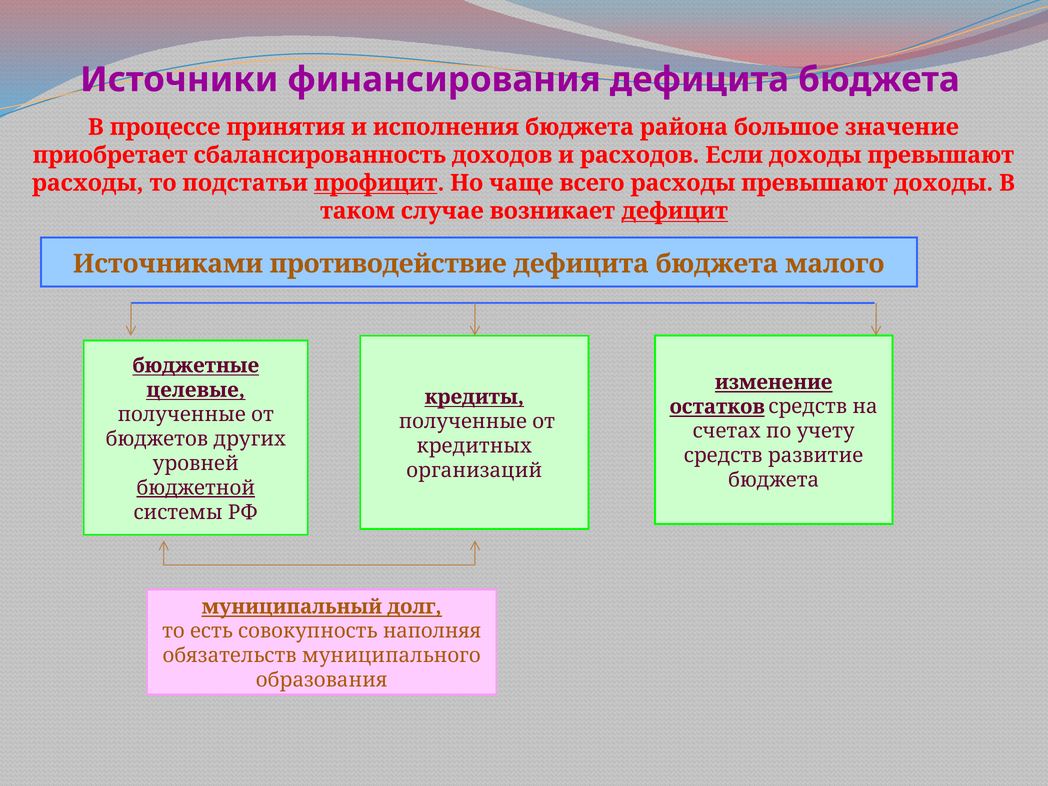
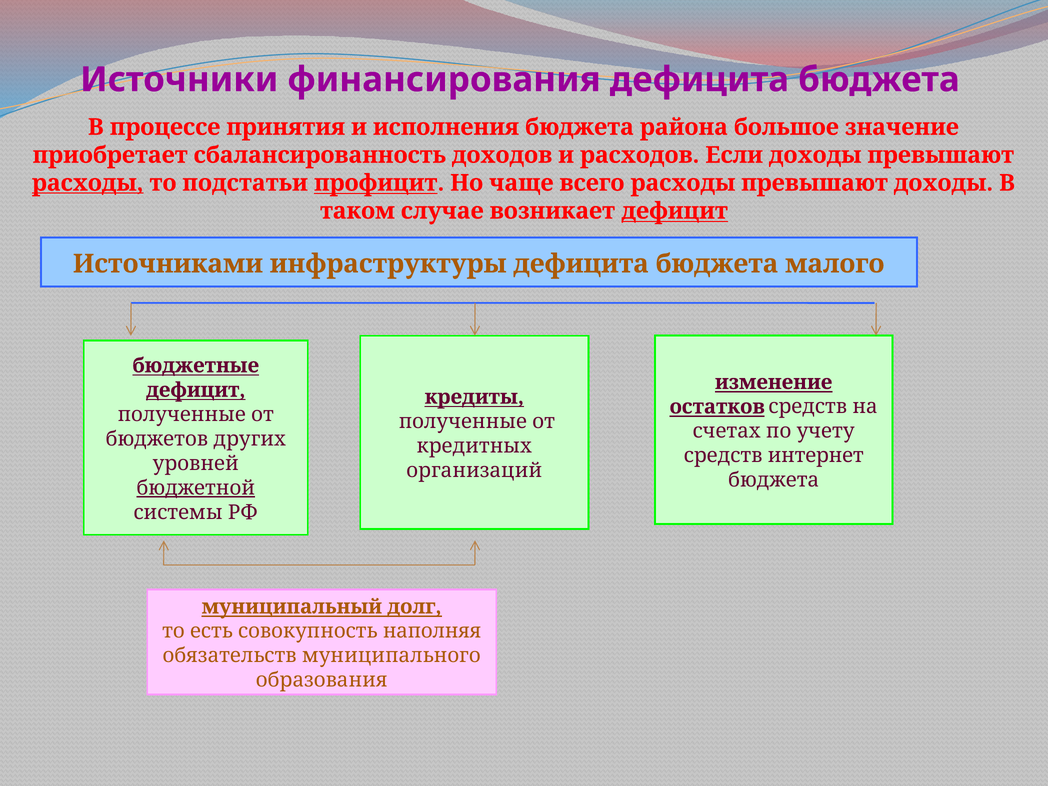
расходы at (88, 183) underline: none -> present
противодействие: противодействие -> инфраструктуры
целевые at (196, 390): целевые -> дефицит
развитие: развитие -> интернет
